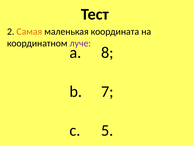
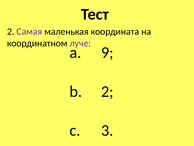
Самая colour: orange -> purple
8: 8 -> 9
7 at (107, 91): 7 -> 2
5: 5 -> 3
